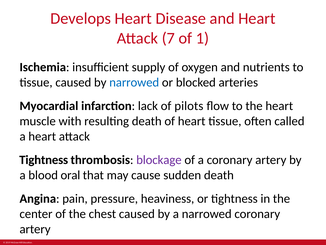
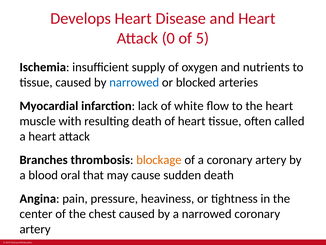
7: 7 -> 0
1: 1 -> 5
pilots: pilots -> white
Tightness at (44, 160): Tightness -> Branches
blockage colour: purple -> orange
